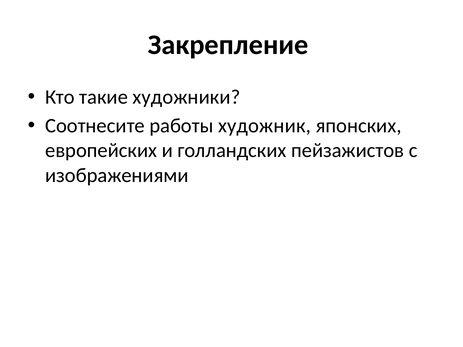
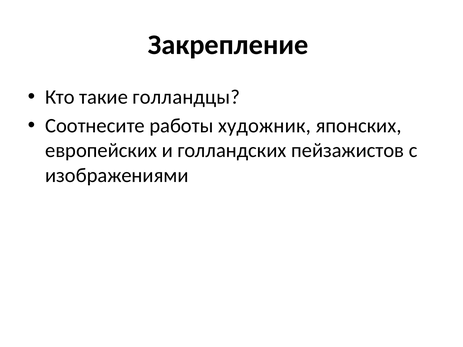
художники: художники -> голландцы
